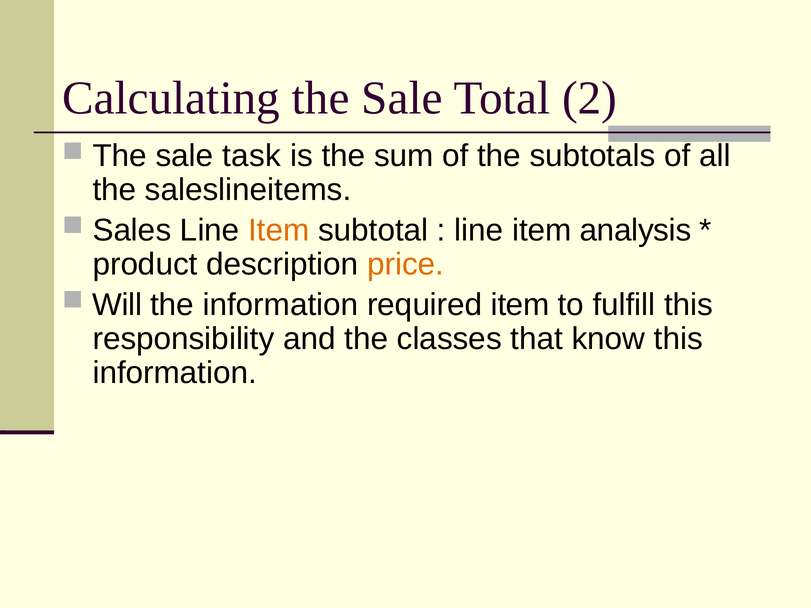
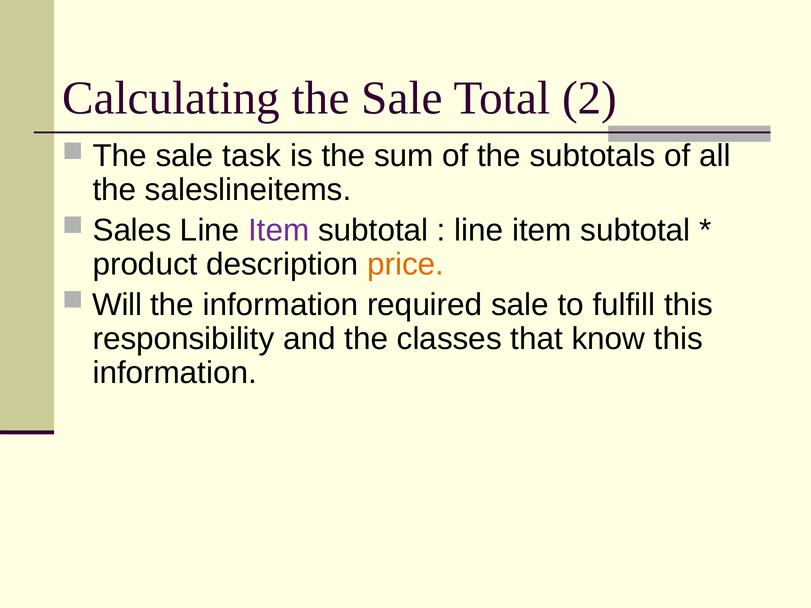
Item at (279, 231) colour: orange -> purple
analysis at (636, 231): analysis -> subtotal
required item: item -> sale
